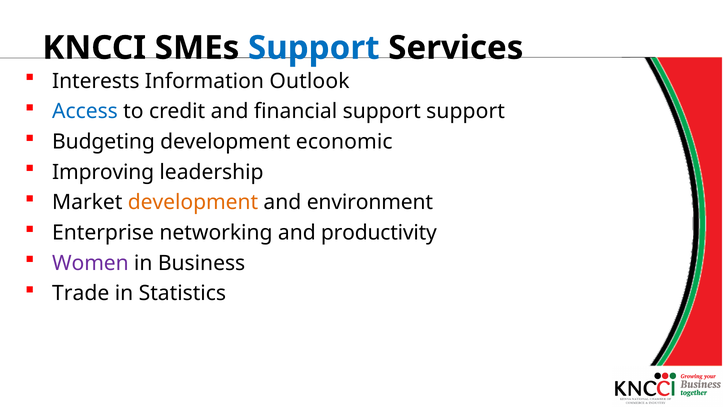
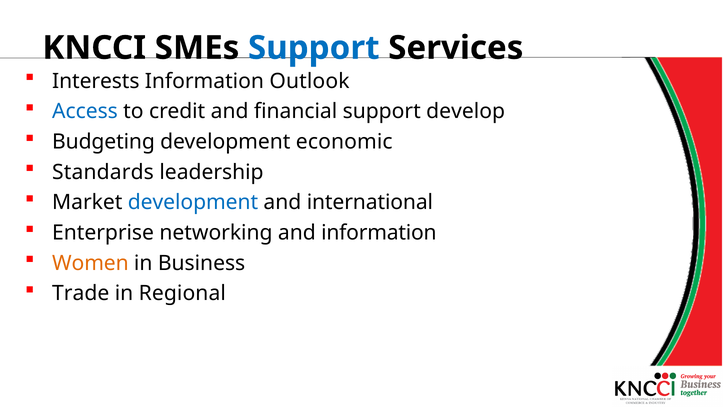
support support: support -> develop
Improving: Improving -> Standards
development at (193, 202) colour: orange -> blue
environment: environment -> international
and productivity: productivity -> information
Women colour: purple -> orange
Statistics: Statistics -> Regional
